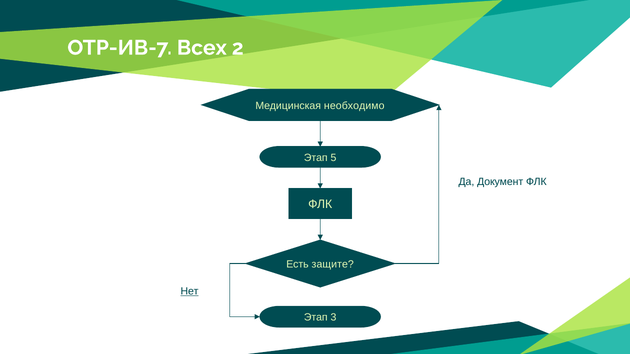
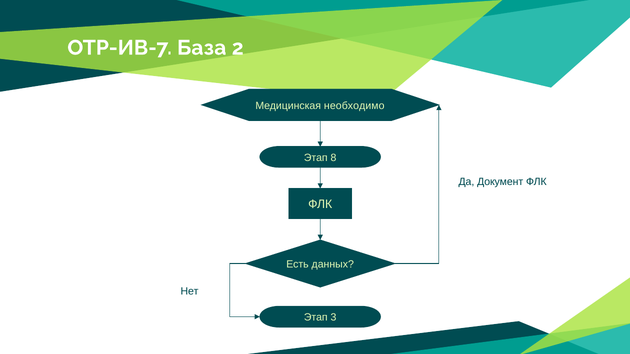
Всех: Всех -> База
5: 5 -> 8
защите: защите -> данных
Нет underline: present -> none
